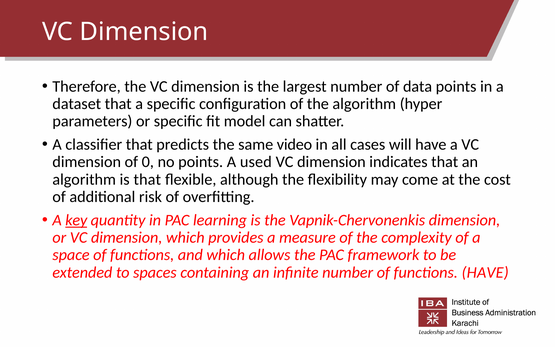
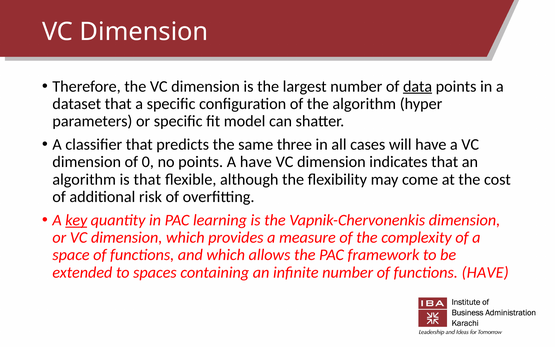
data underline: none -> present
video: video -> three
A used: used -> have
